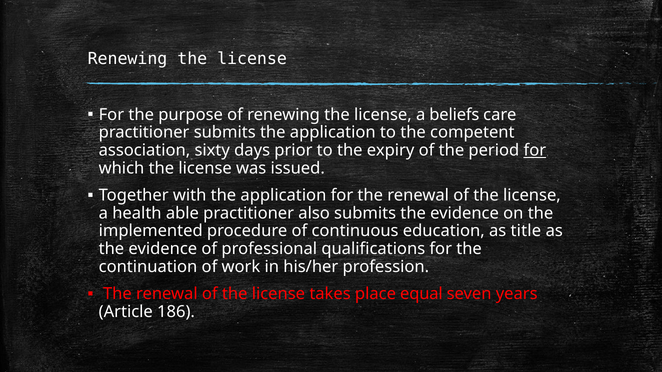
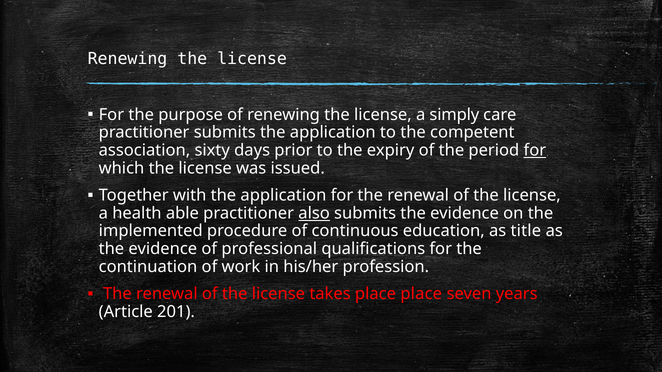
beliefs: beliefs -> simply
also underline: none -> present
place equal: equal -> place
186: 186 -> 201
